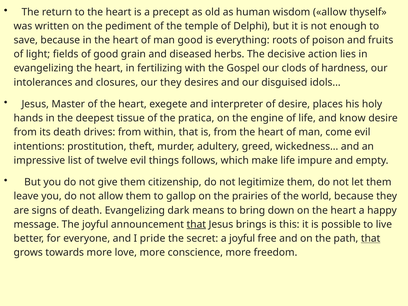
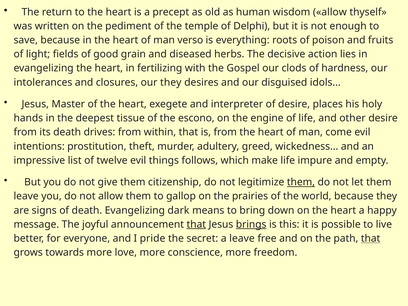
man good: good -> verso
pratica: pratica -> escono
know: know -> other
them at (301, 182) underline: none -> present
brings underline: none -> present
a joyful: joyful -> leave
